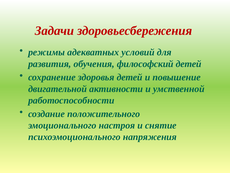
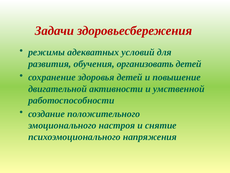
философский: философский -> организовать
